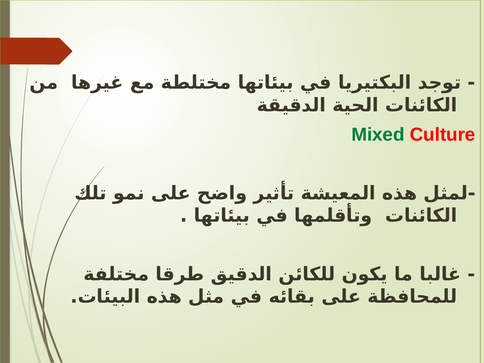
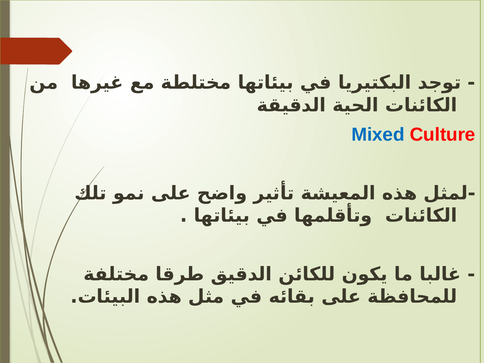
Mixed colour: green -> blue
